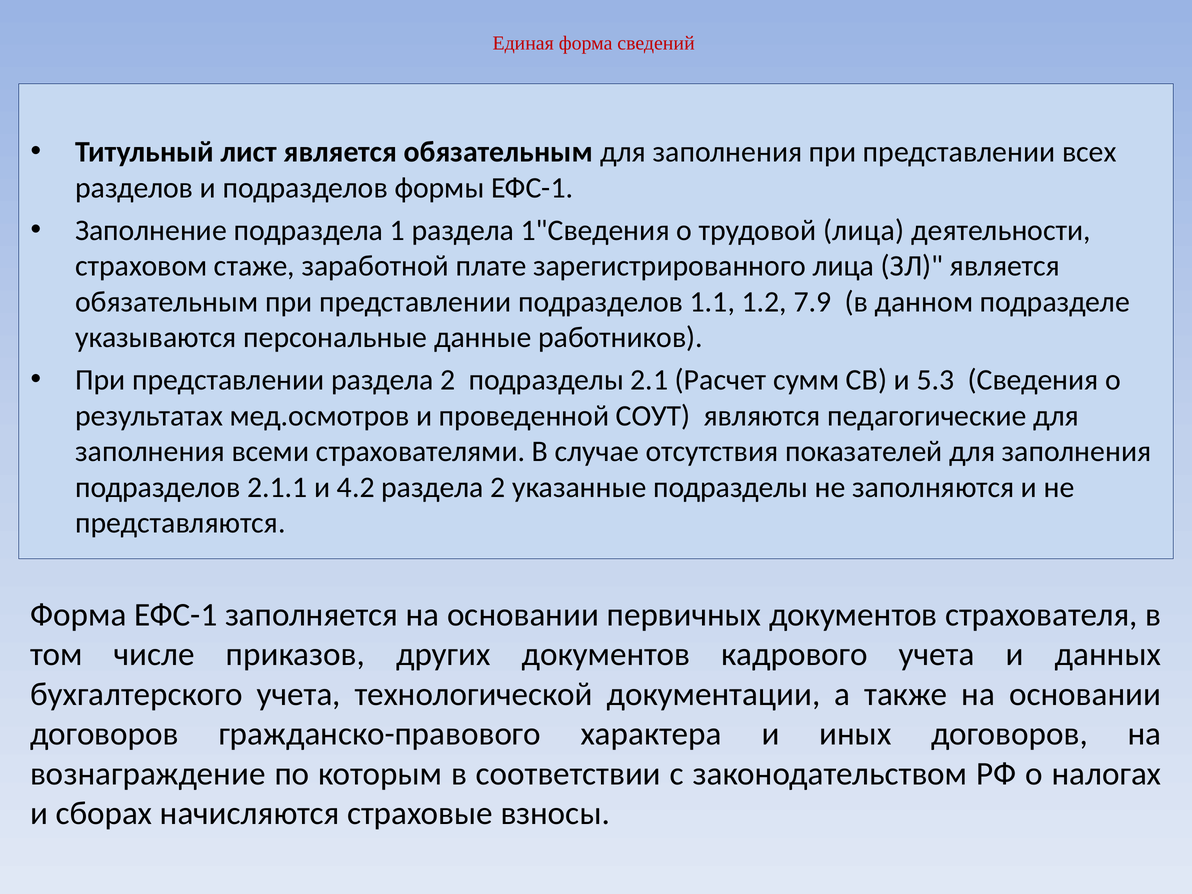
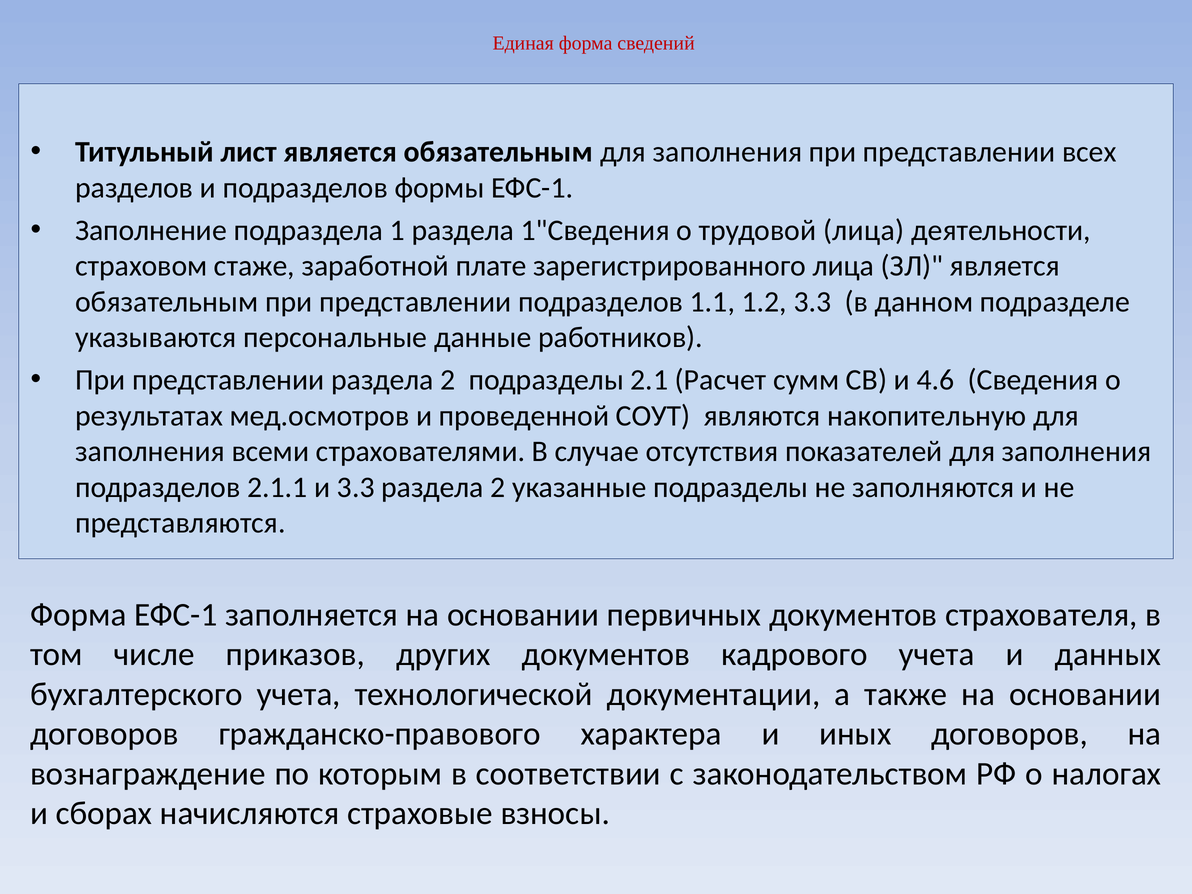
1.2 7.9: 7.9 -> 3.3
5.3: 5.3 -> 4.6
педагогические: педагогические -> накопительную
и 4.2: 4.2 -> 3.3
